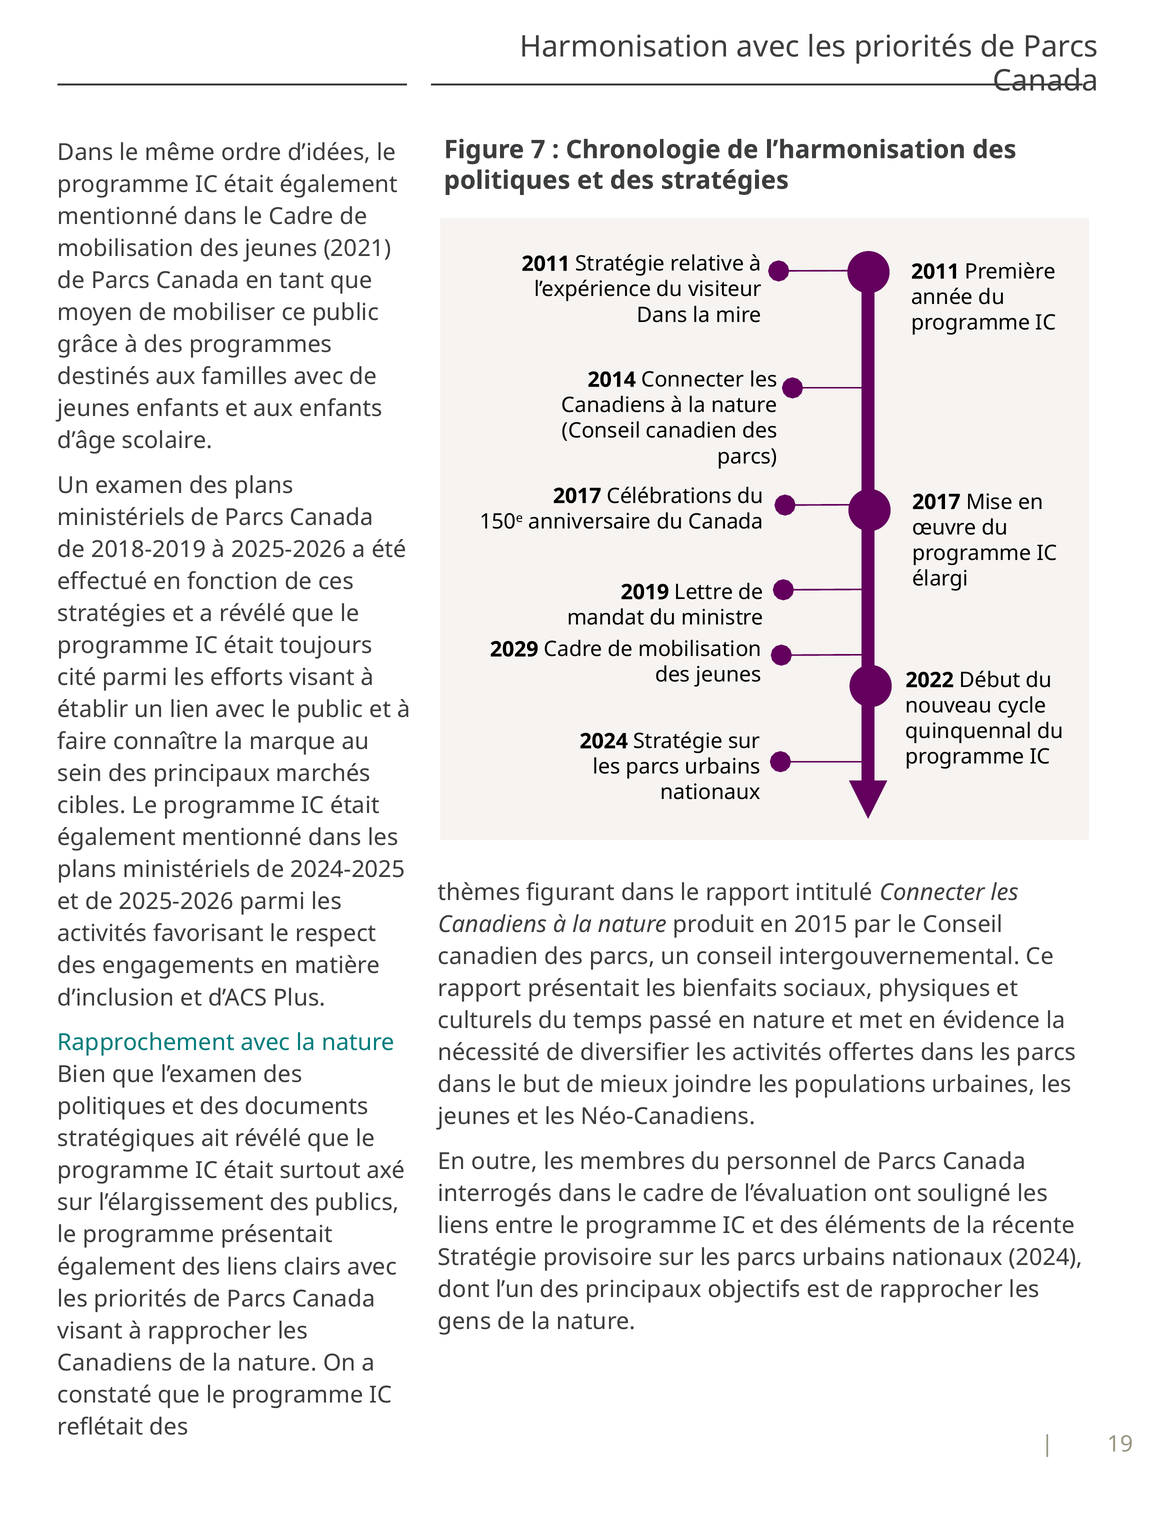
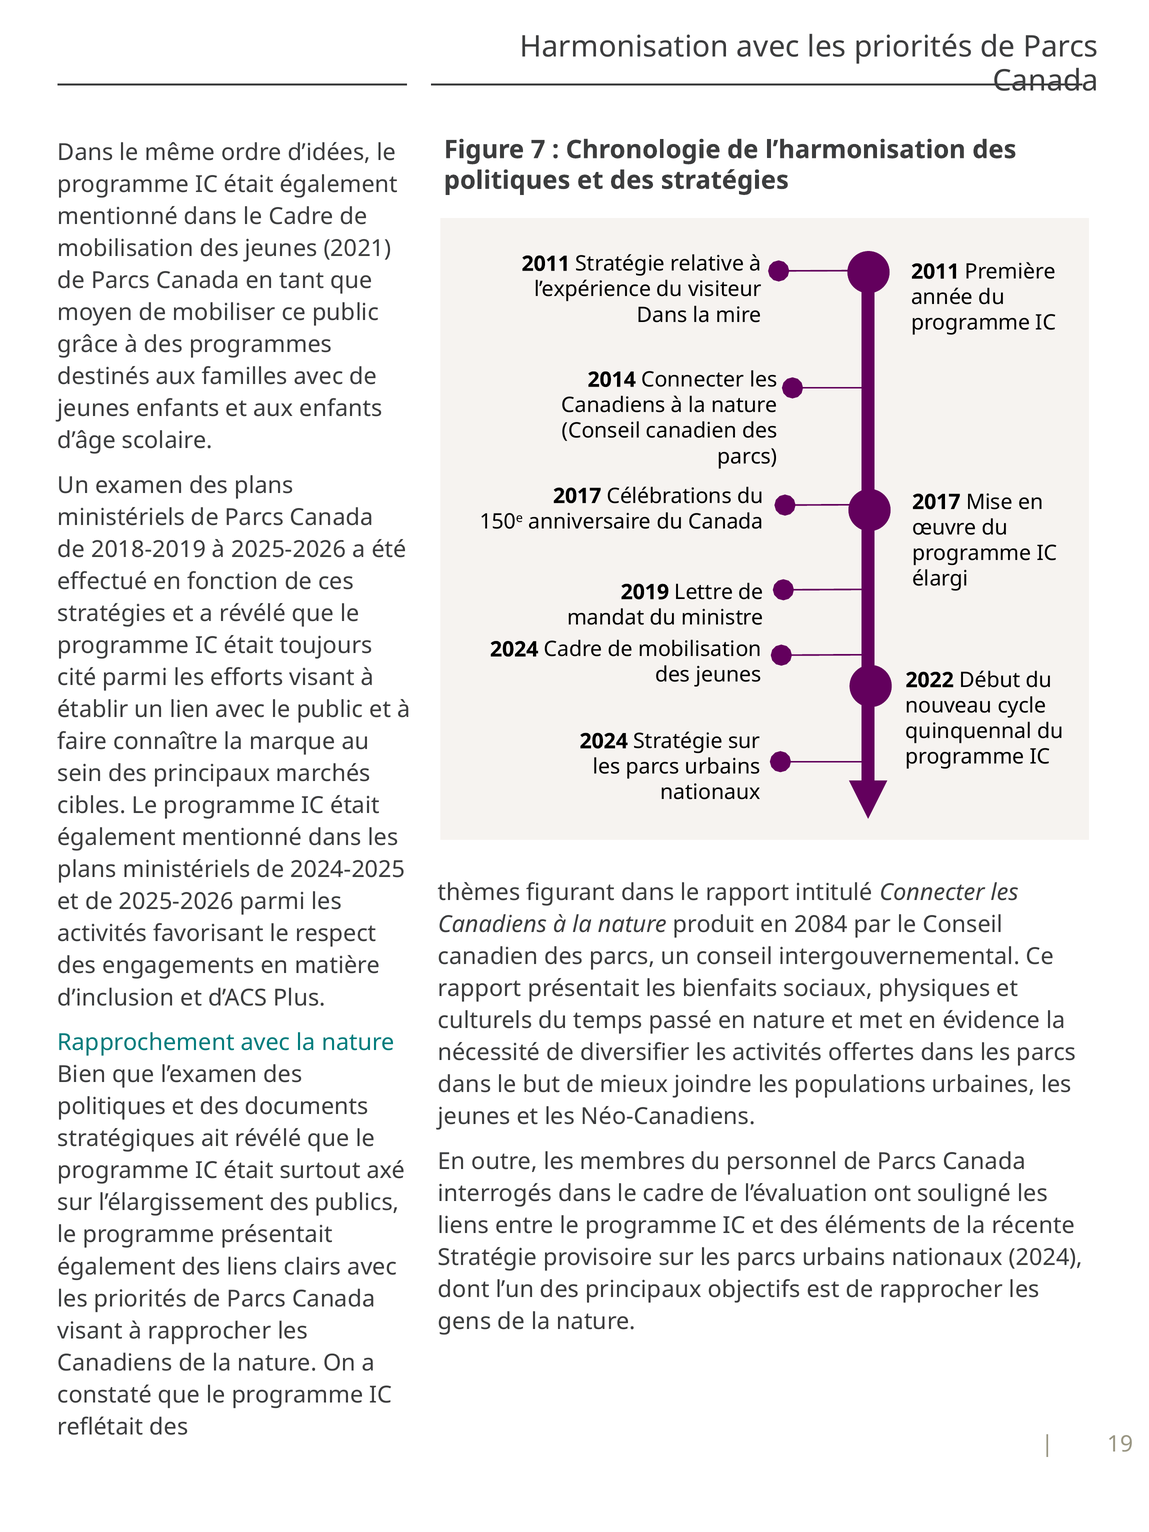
2029 at (514, 649): 2029 -> 2024
2015: 2015 -> 2084
